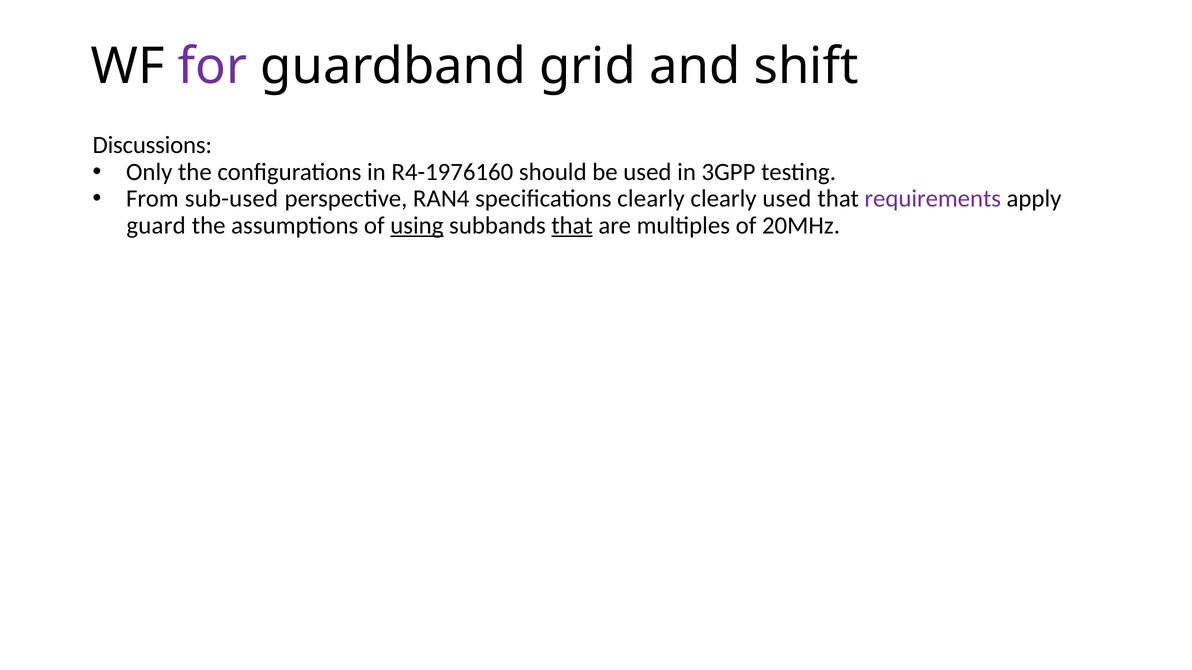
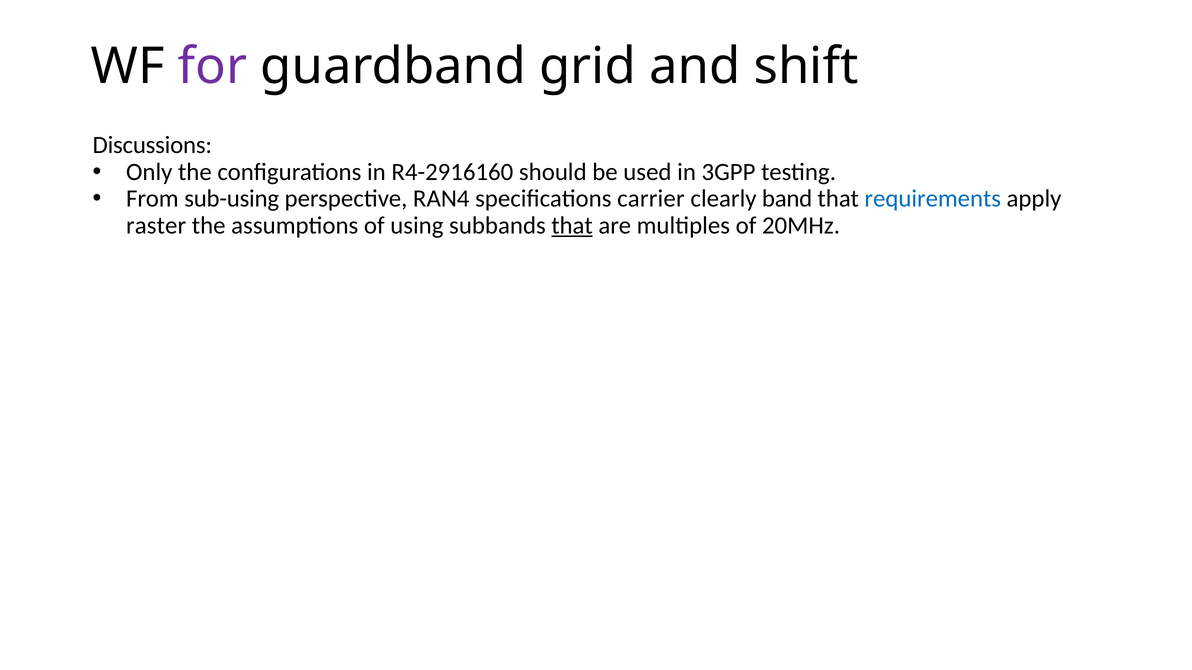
R4-1976160: R4-1976160 -> R4-2916160
sub-used: sub-used -> sub-using
specifications clearly: clearly -> carrier
clearly used: used -> band
requirements colour: purple -> blue
guard: guard -> raster
using underline: present -> none
